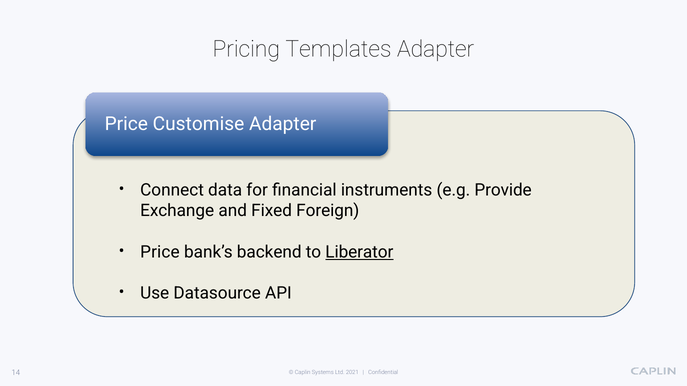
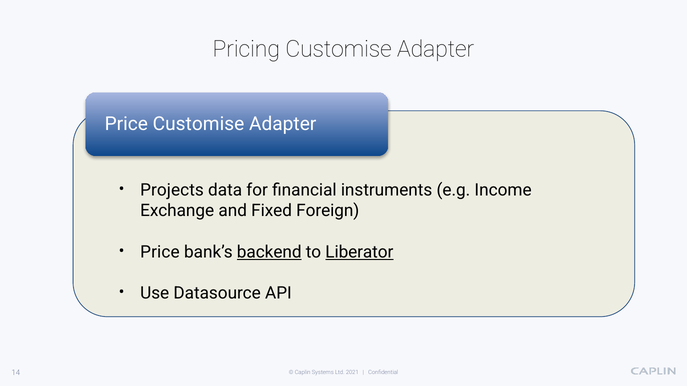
Pricing Templates: Templates -> Customise
Connect: Connect -> Projects
Provide: Provide -> Income
backend underline: none -> present
